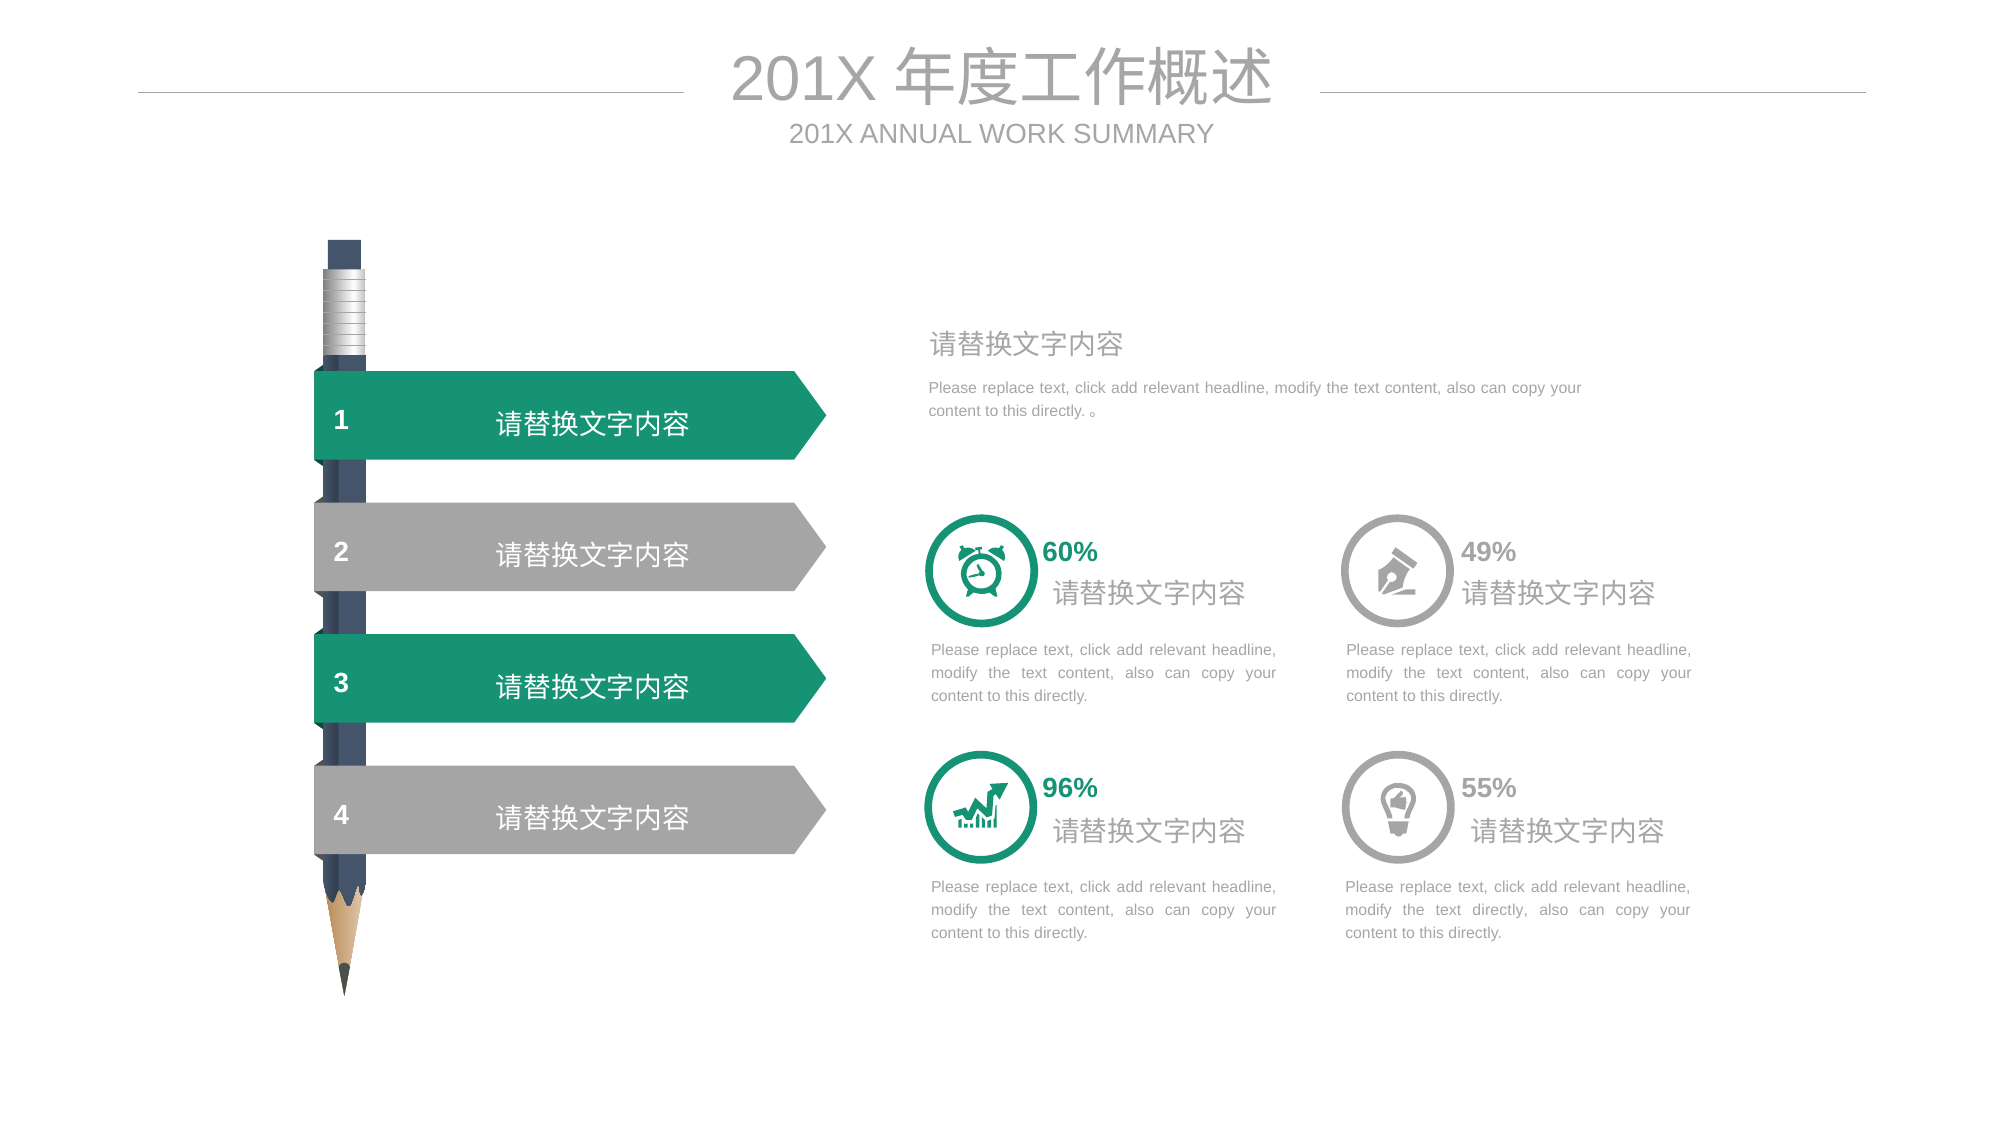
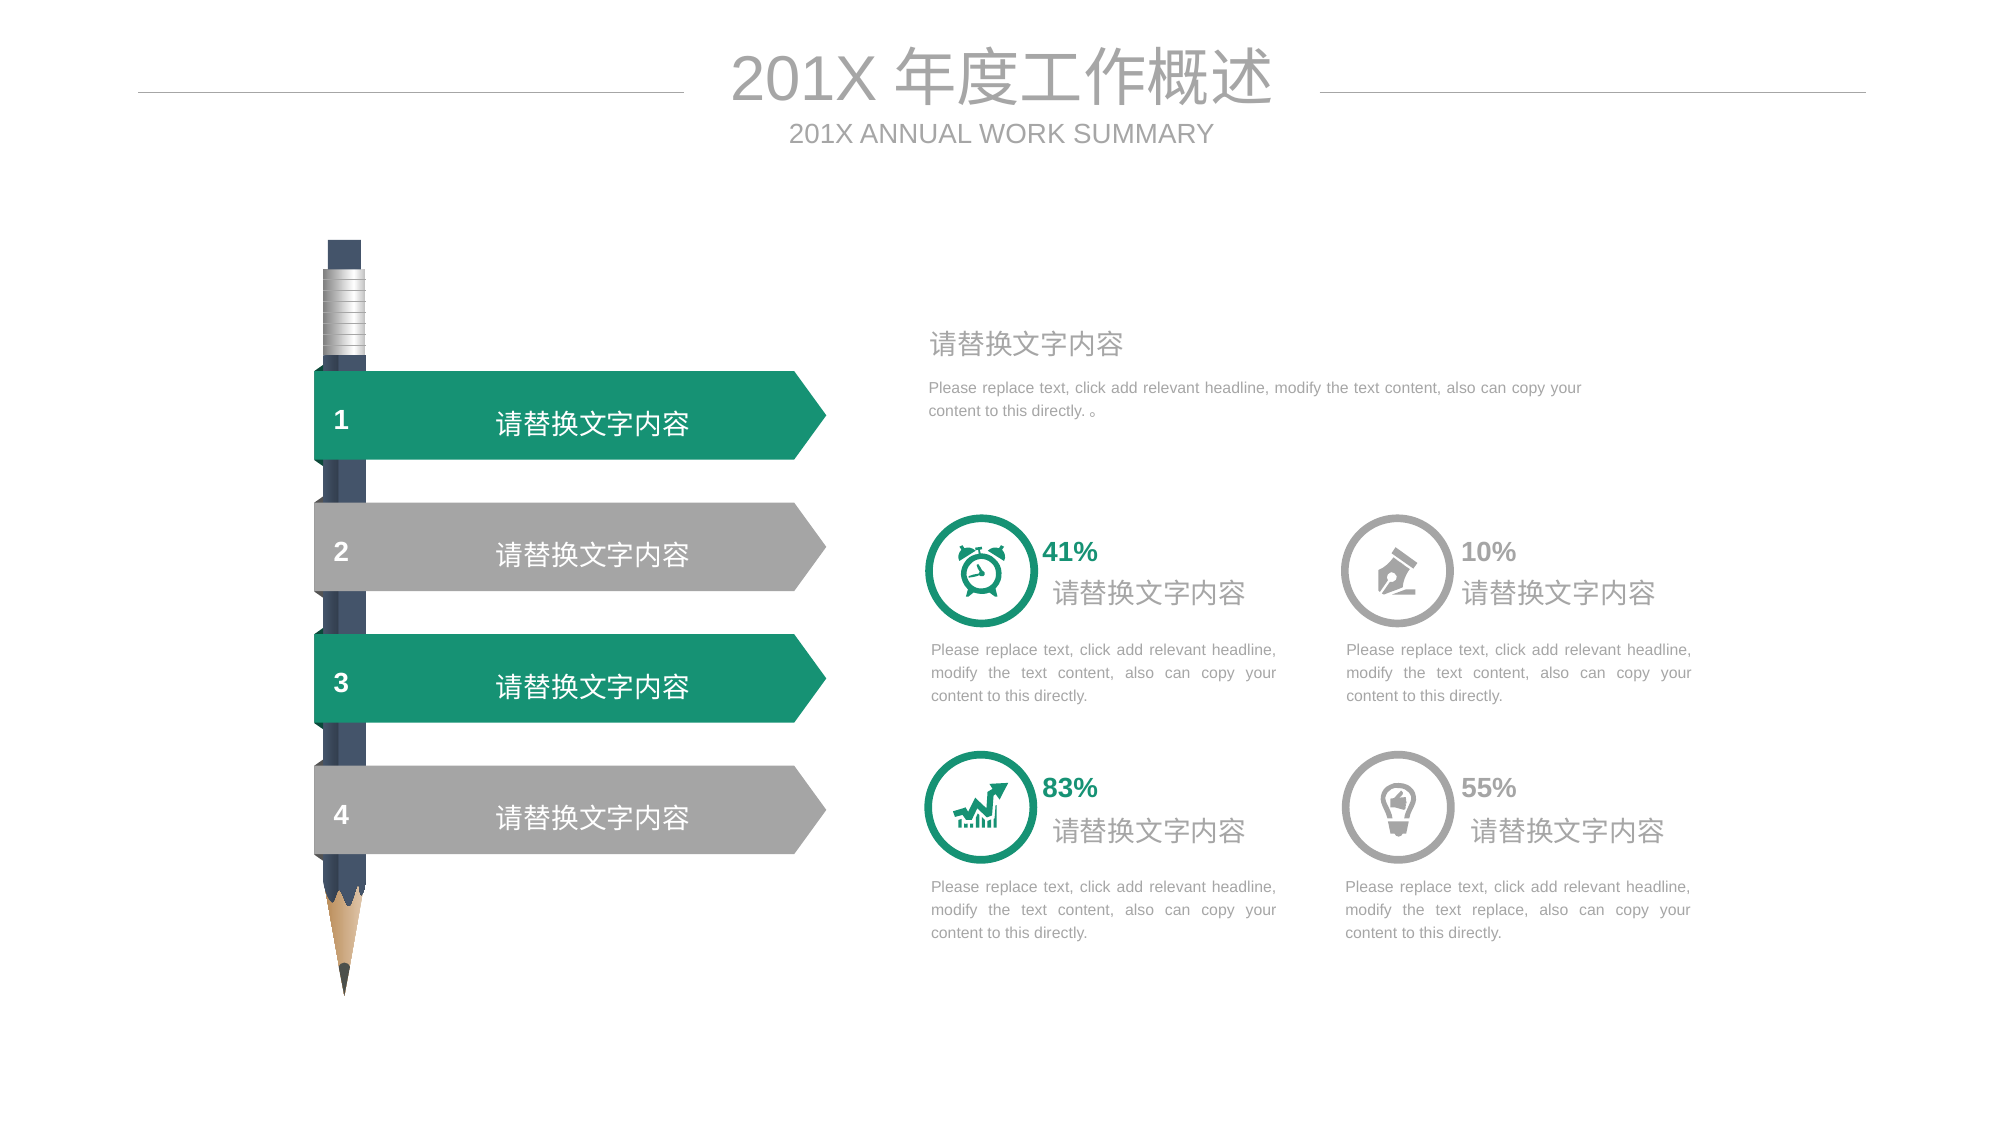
60%: 60% -> 41%
49%: 49% -> 10%
96%: 96% -> 83%
text directly: directly -> replace
